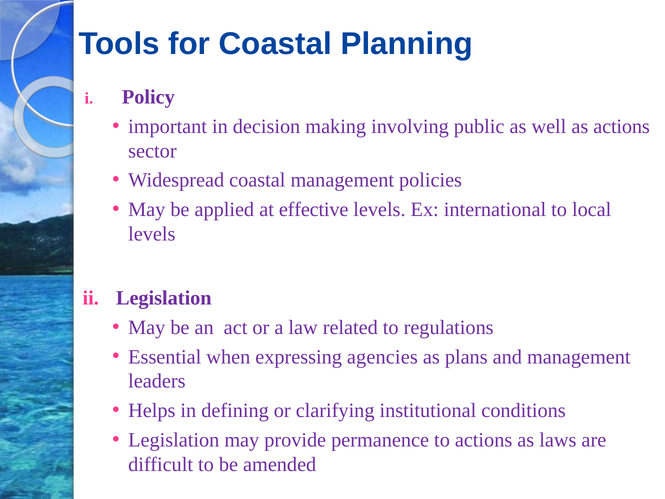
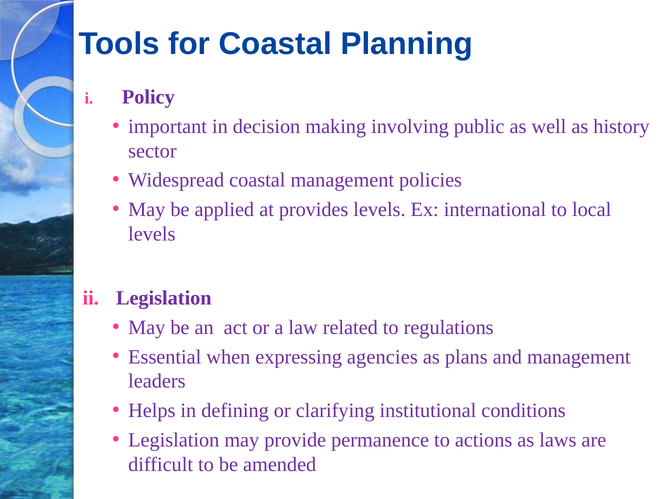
as actions: actions -> history
effective: effective -> provides
